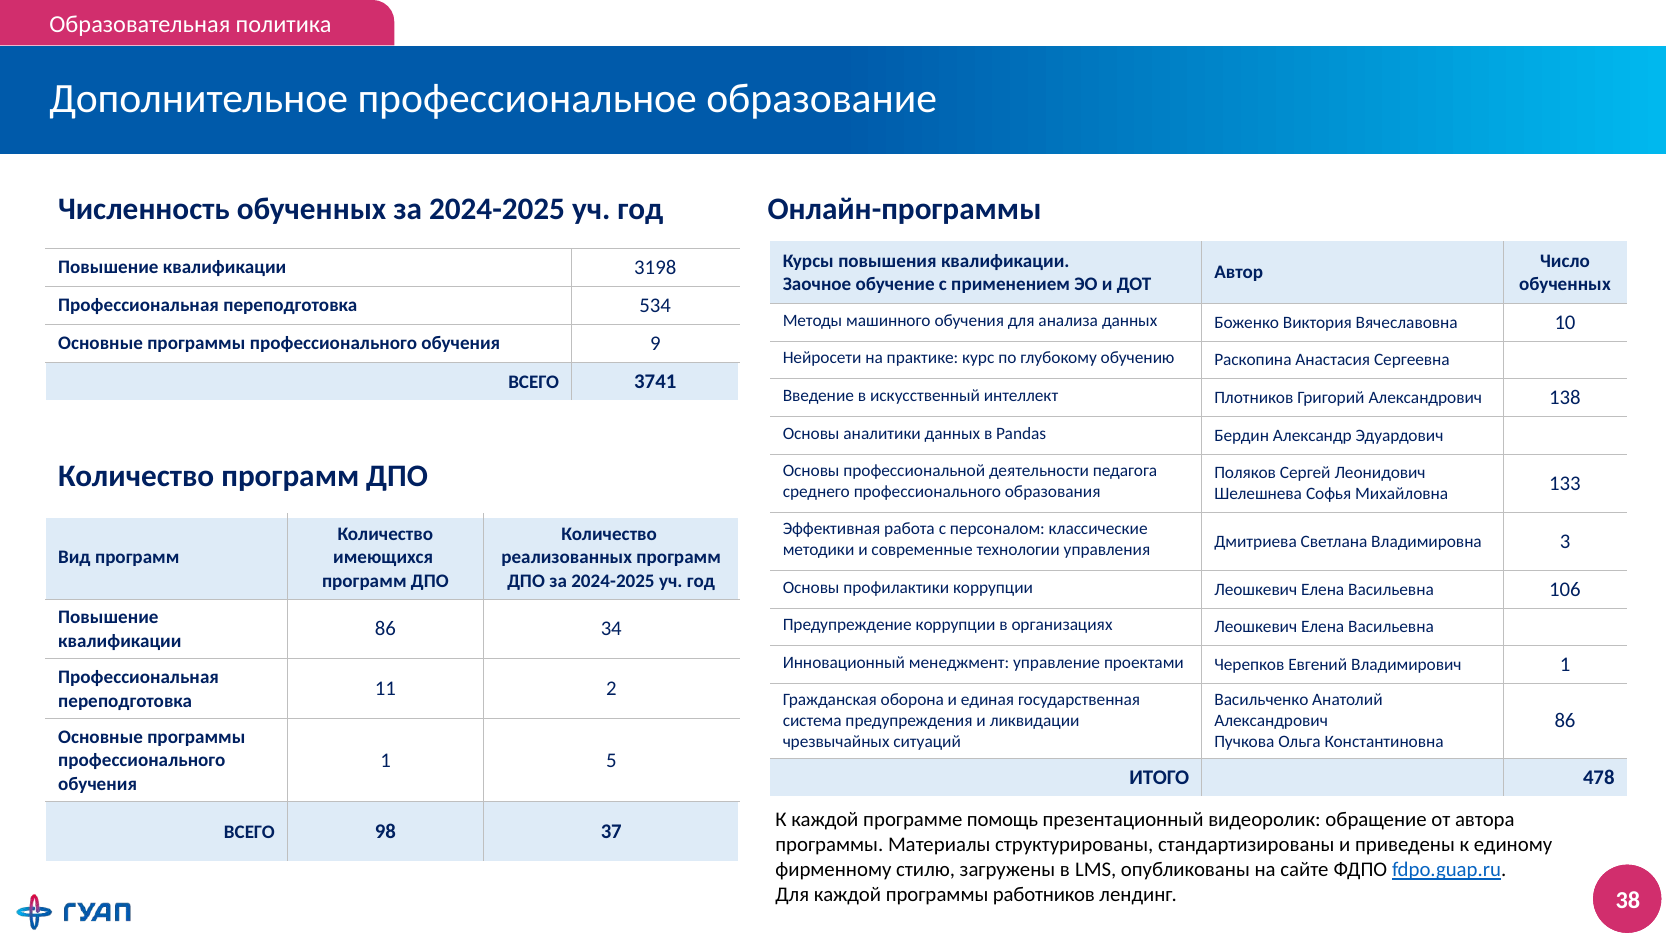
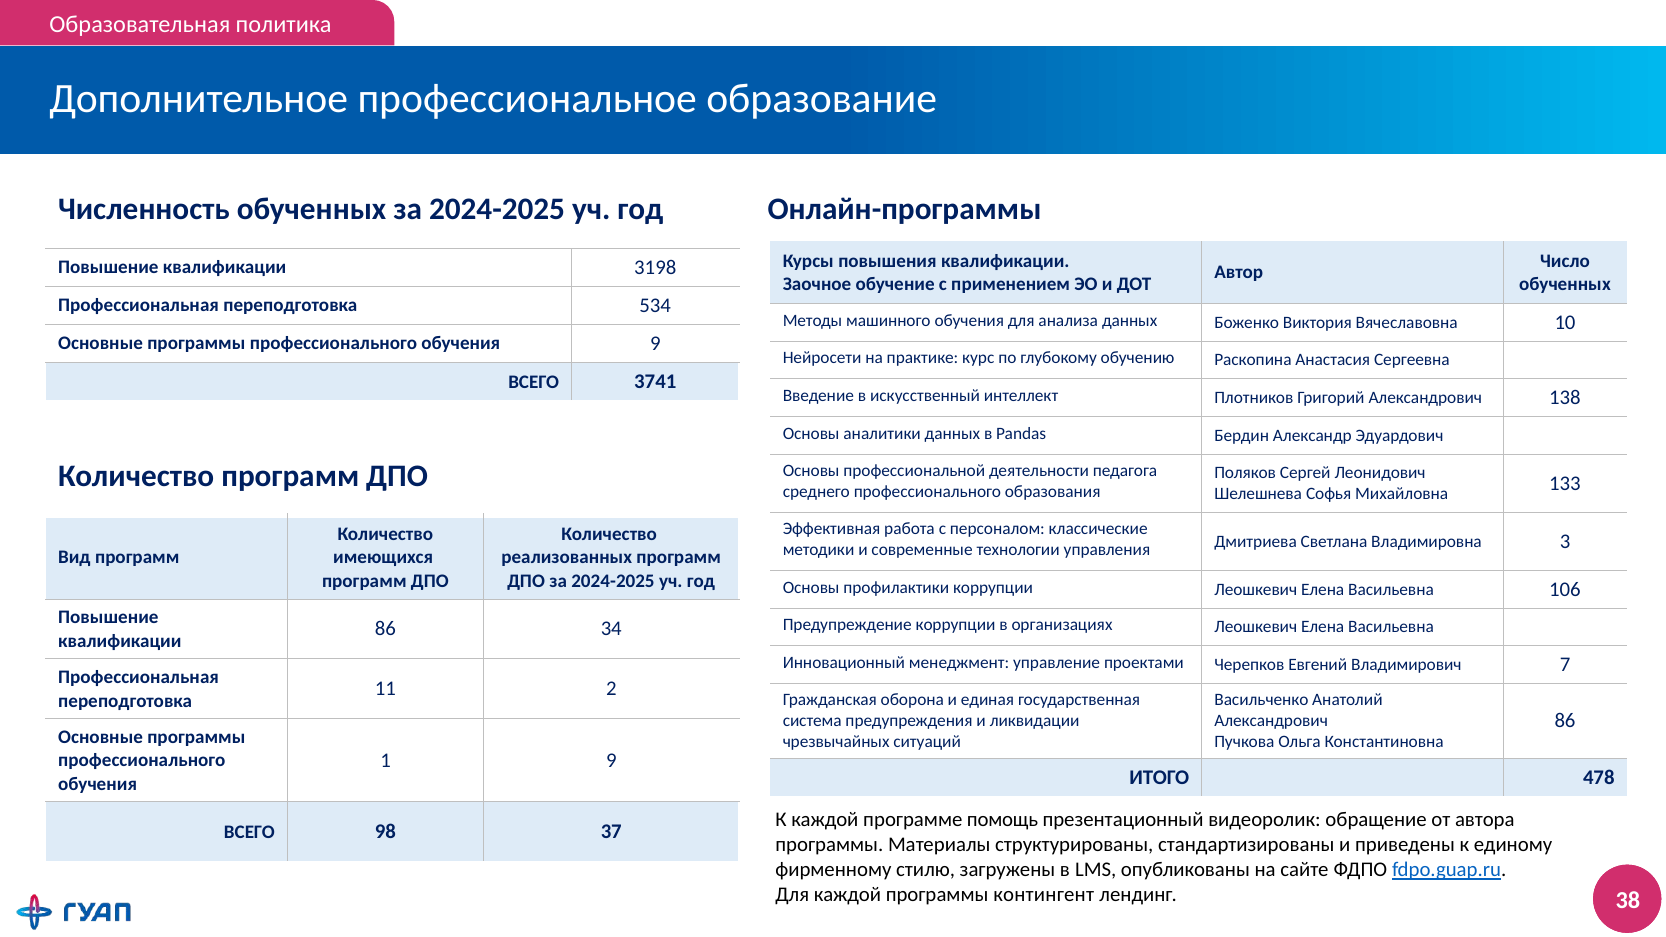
Владимирович 1: 1 -> 7
1 5: 5 -> 9
работников: работников -> контингент
